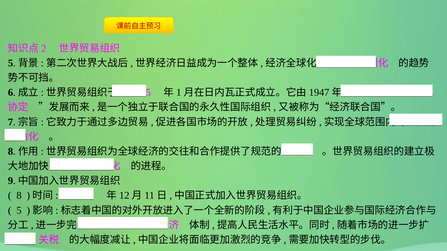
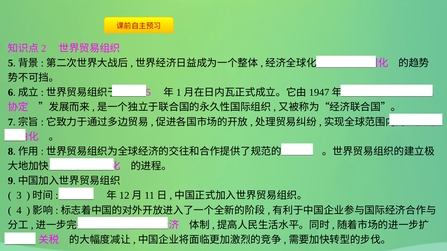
8: 8 -> 3
5: 5 -> 4
